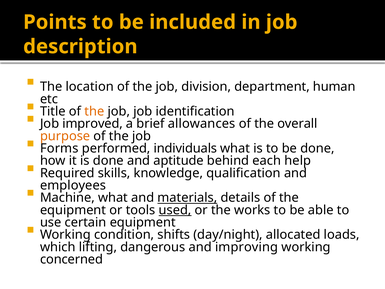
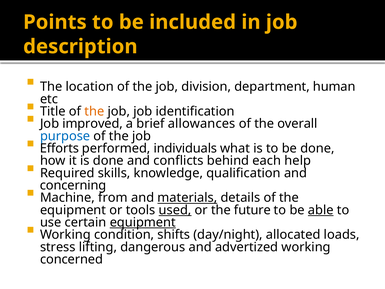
purpose colour: orange -> blue
Forms: Forms -> Efforts
aptitude: aptitude -> conflicts
employees: employees -> concerning
Machine what: what -> from
works: works -> future
able underline: none -> present
equipment at (143, 222) underline: none -> present
which: which -> stress
improving: improving -> advertized
